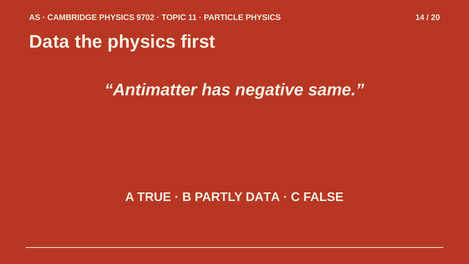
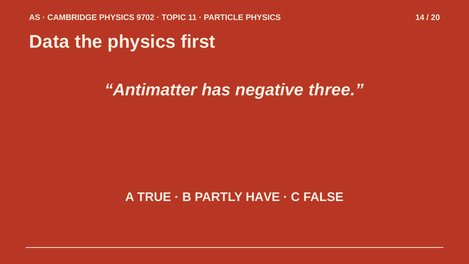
same: same -> three
PARTLY DATA: DATA -> HAVE
